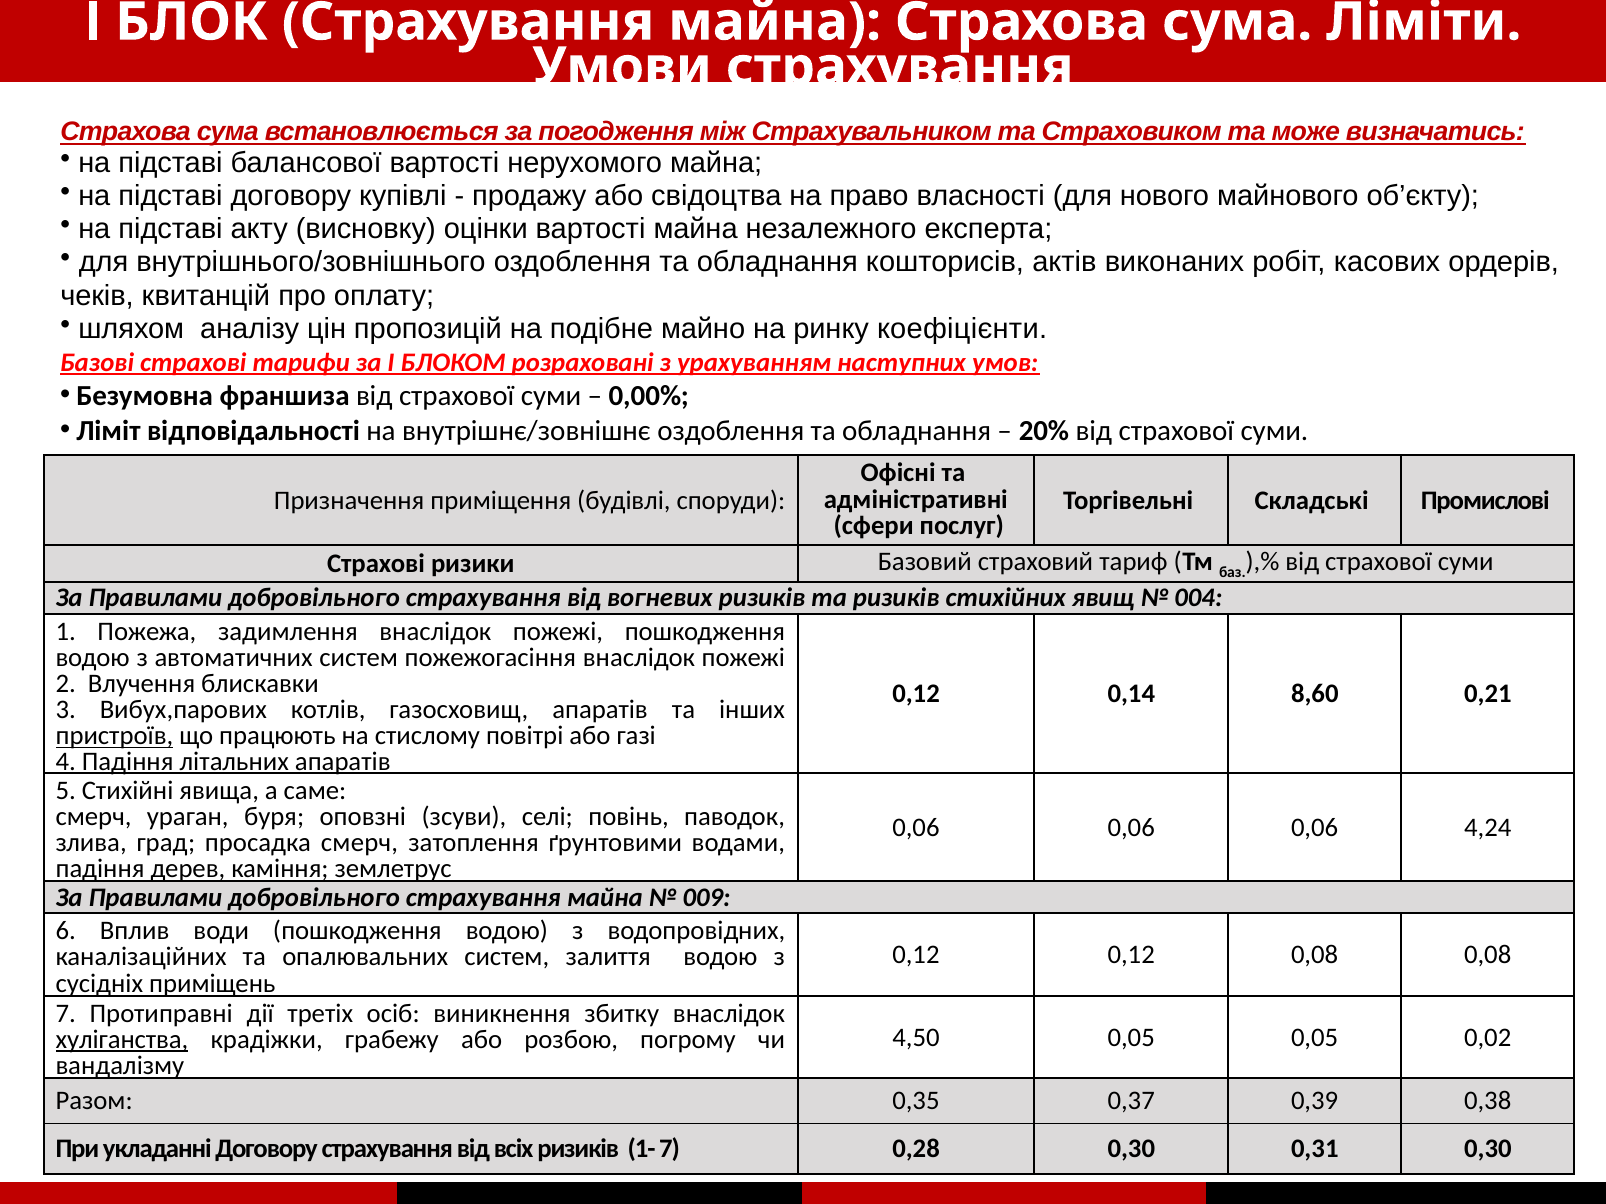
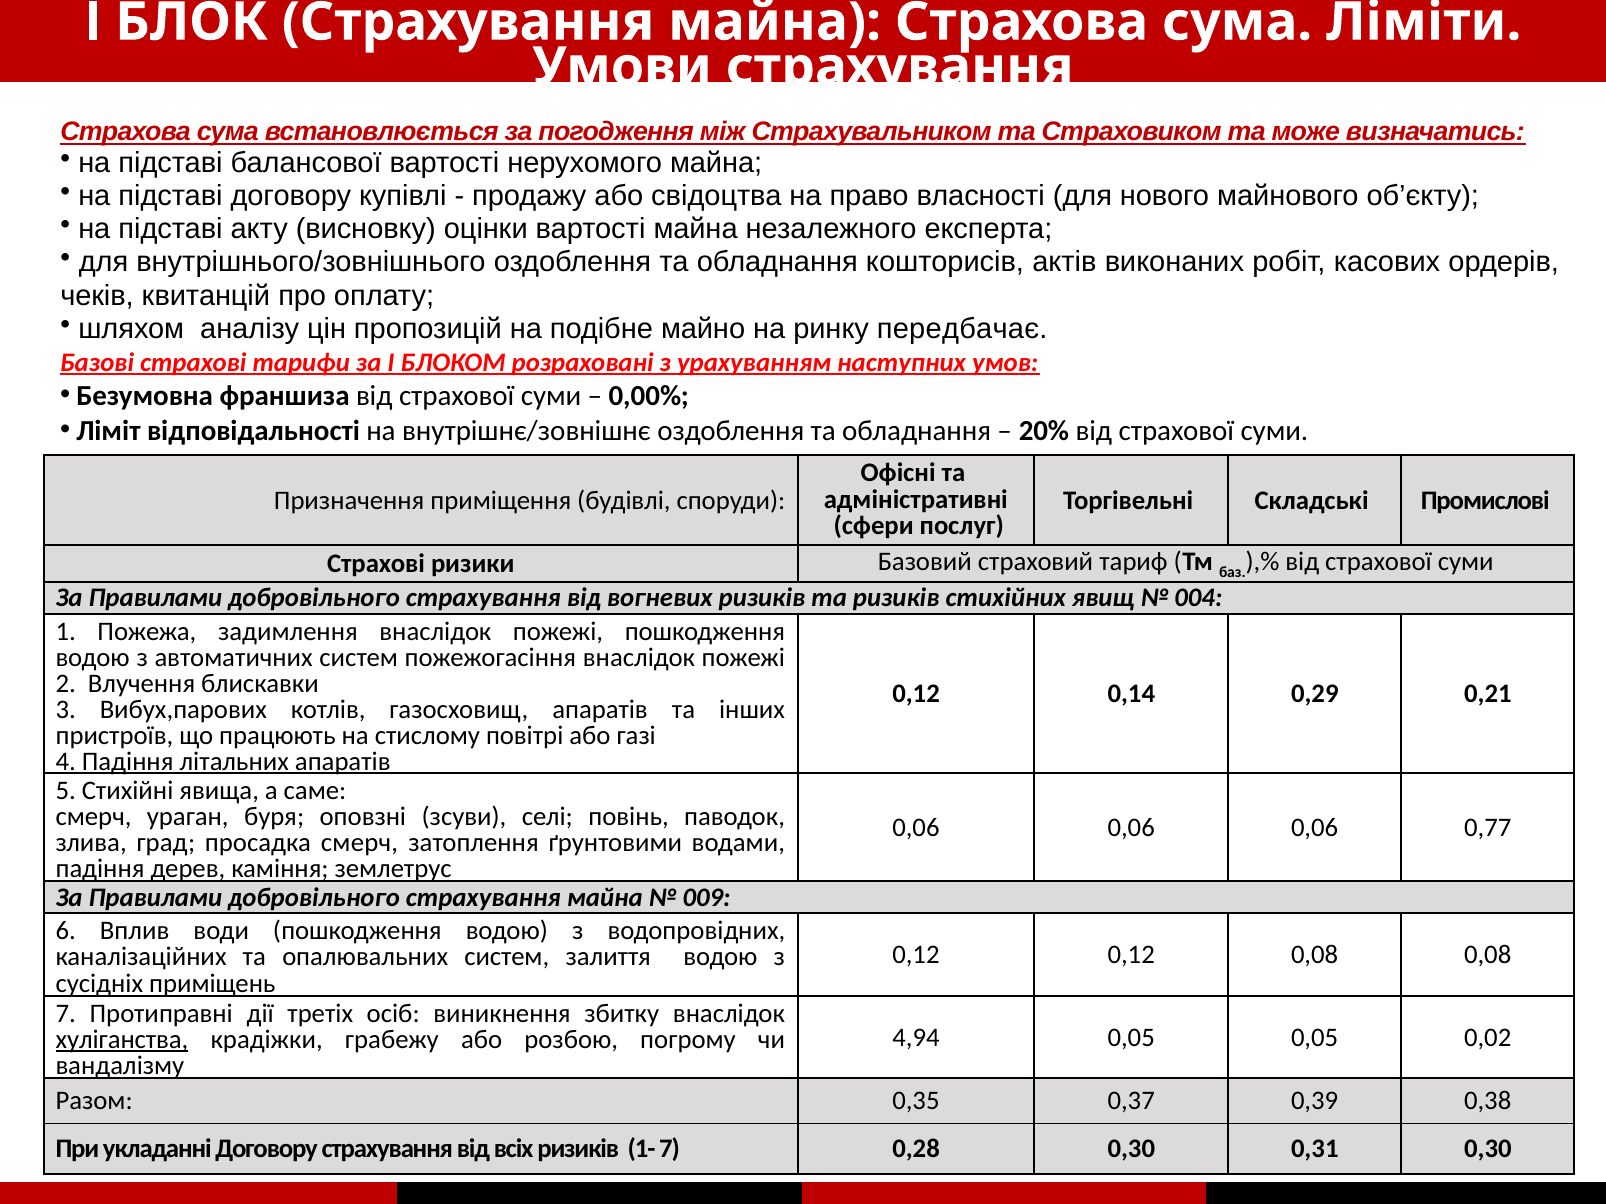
коефіцієнти: коефіцієнти -> передбачає
8,60: 8,60 -> 0,29
пристроїв underline: present -> none
4,24: 4,24 -> 0,77
4,50: 4,50 -> 4,94
